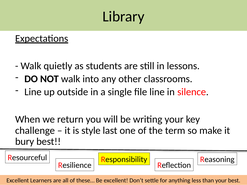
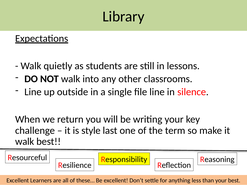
bury at (25, 142): bury -> walk
